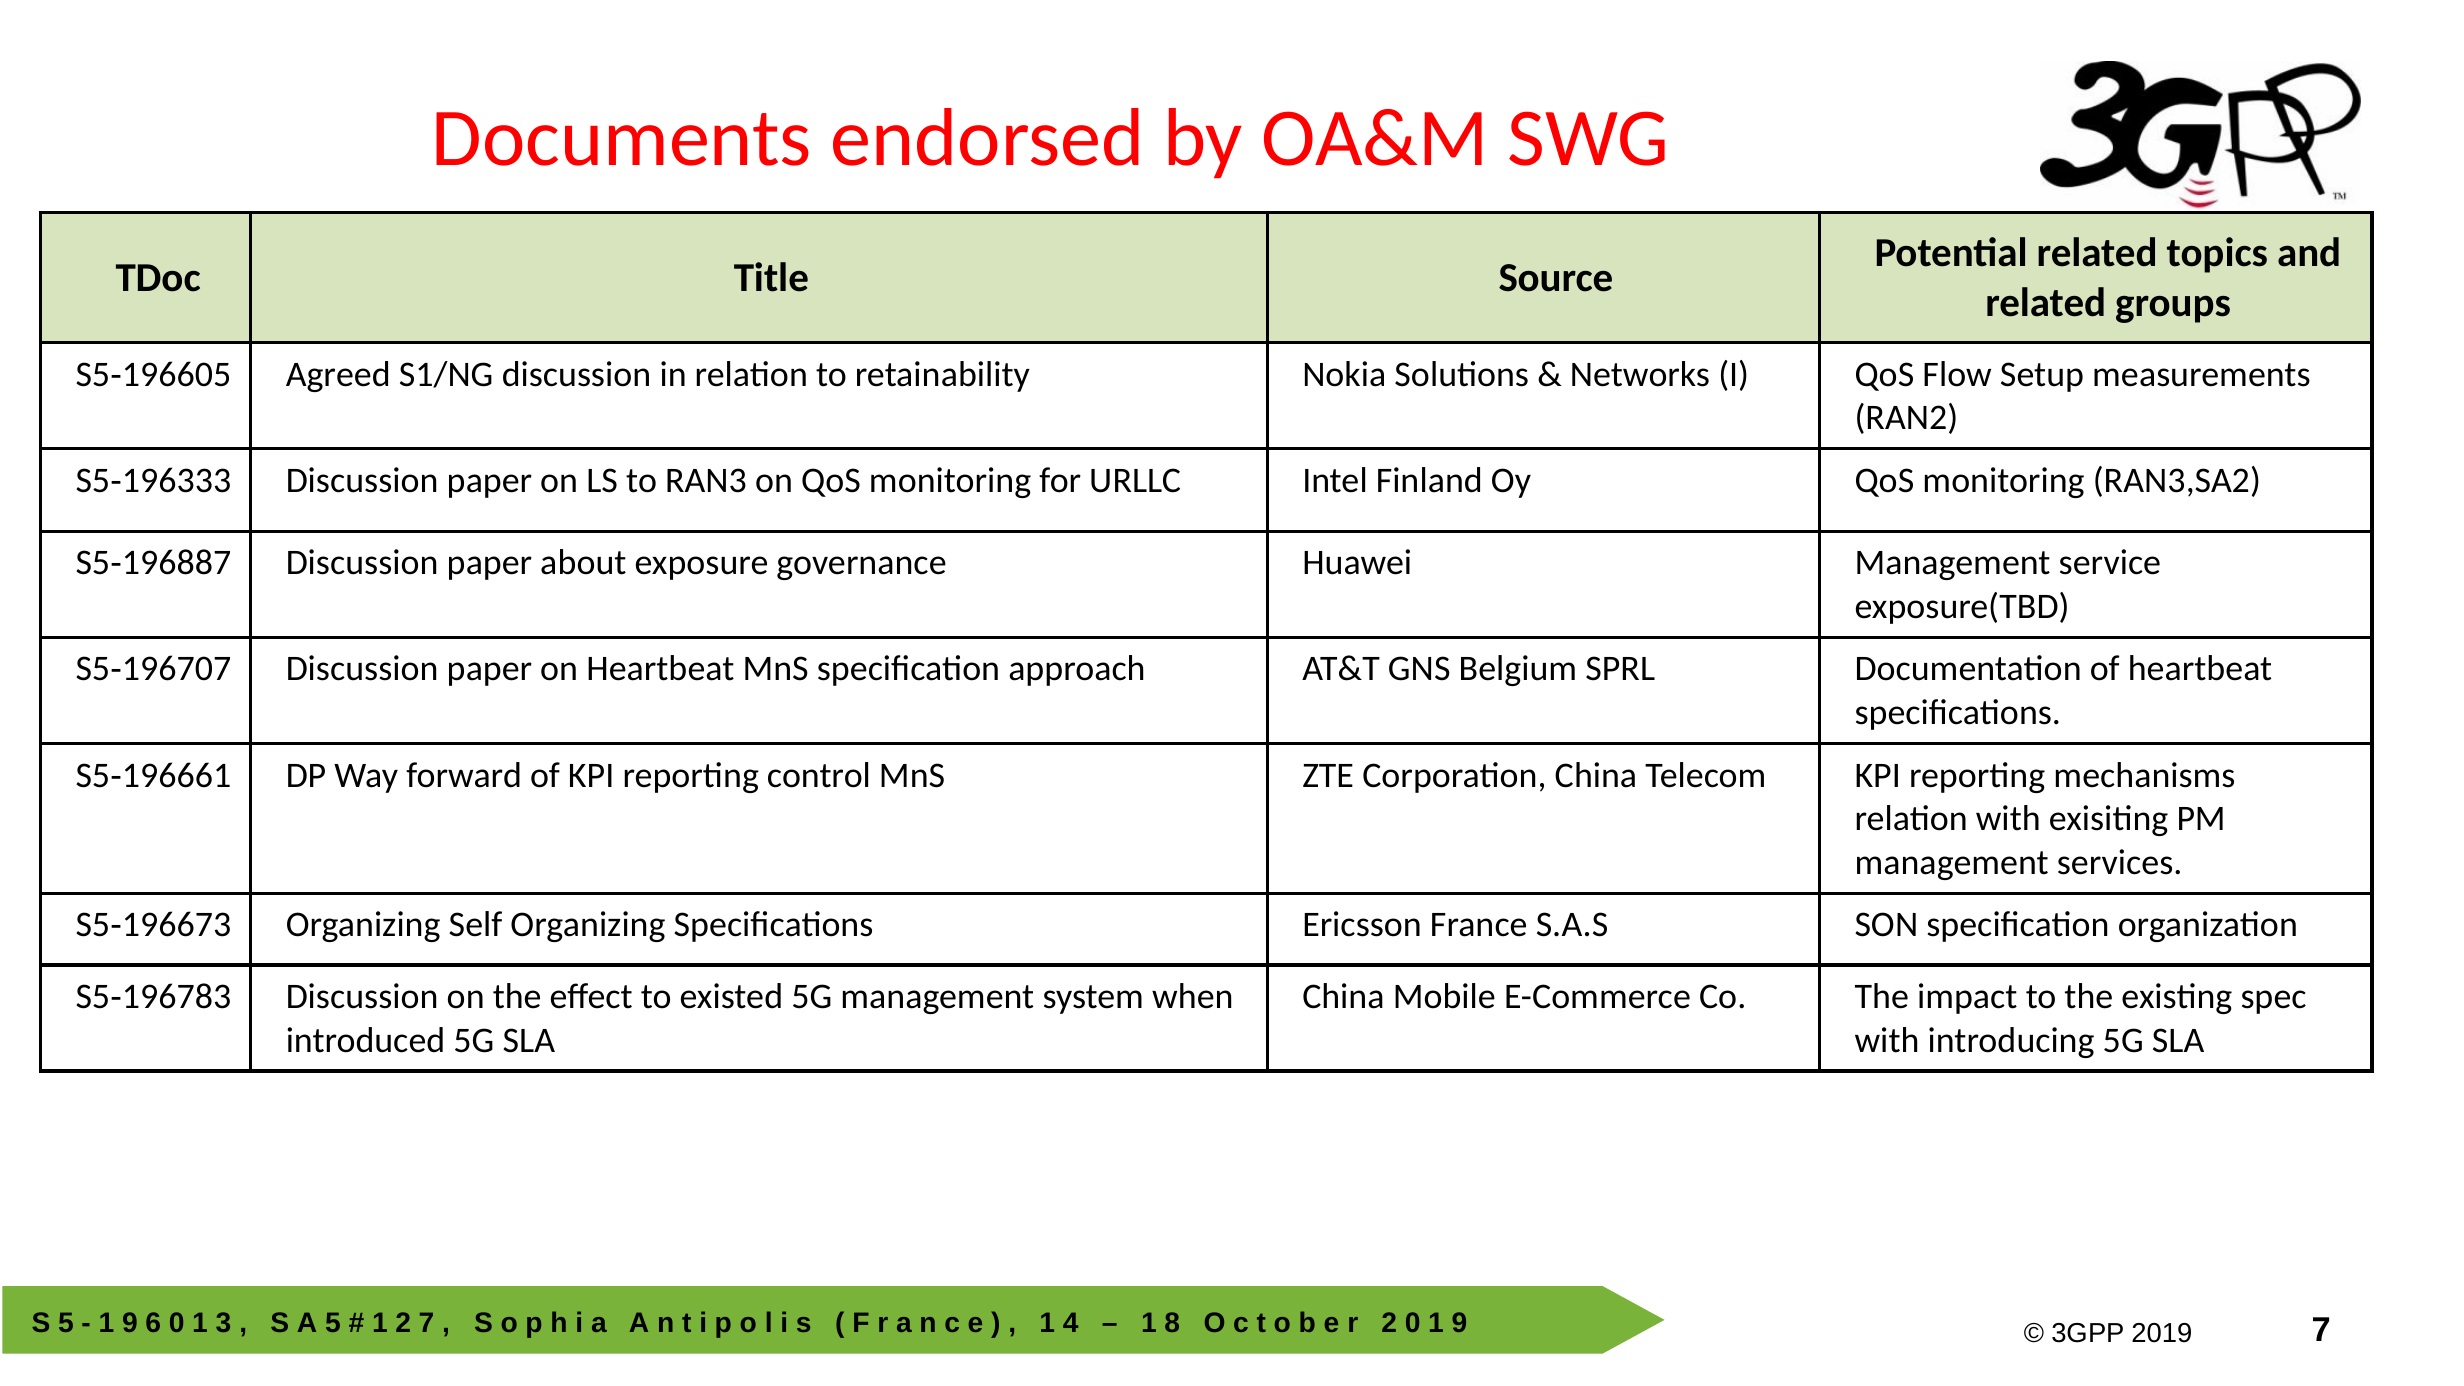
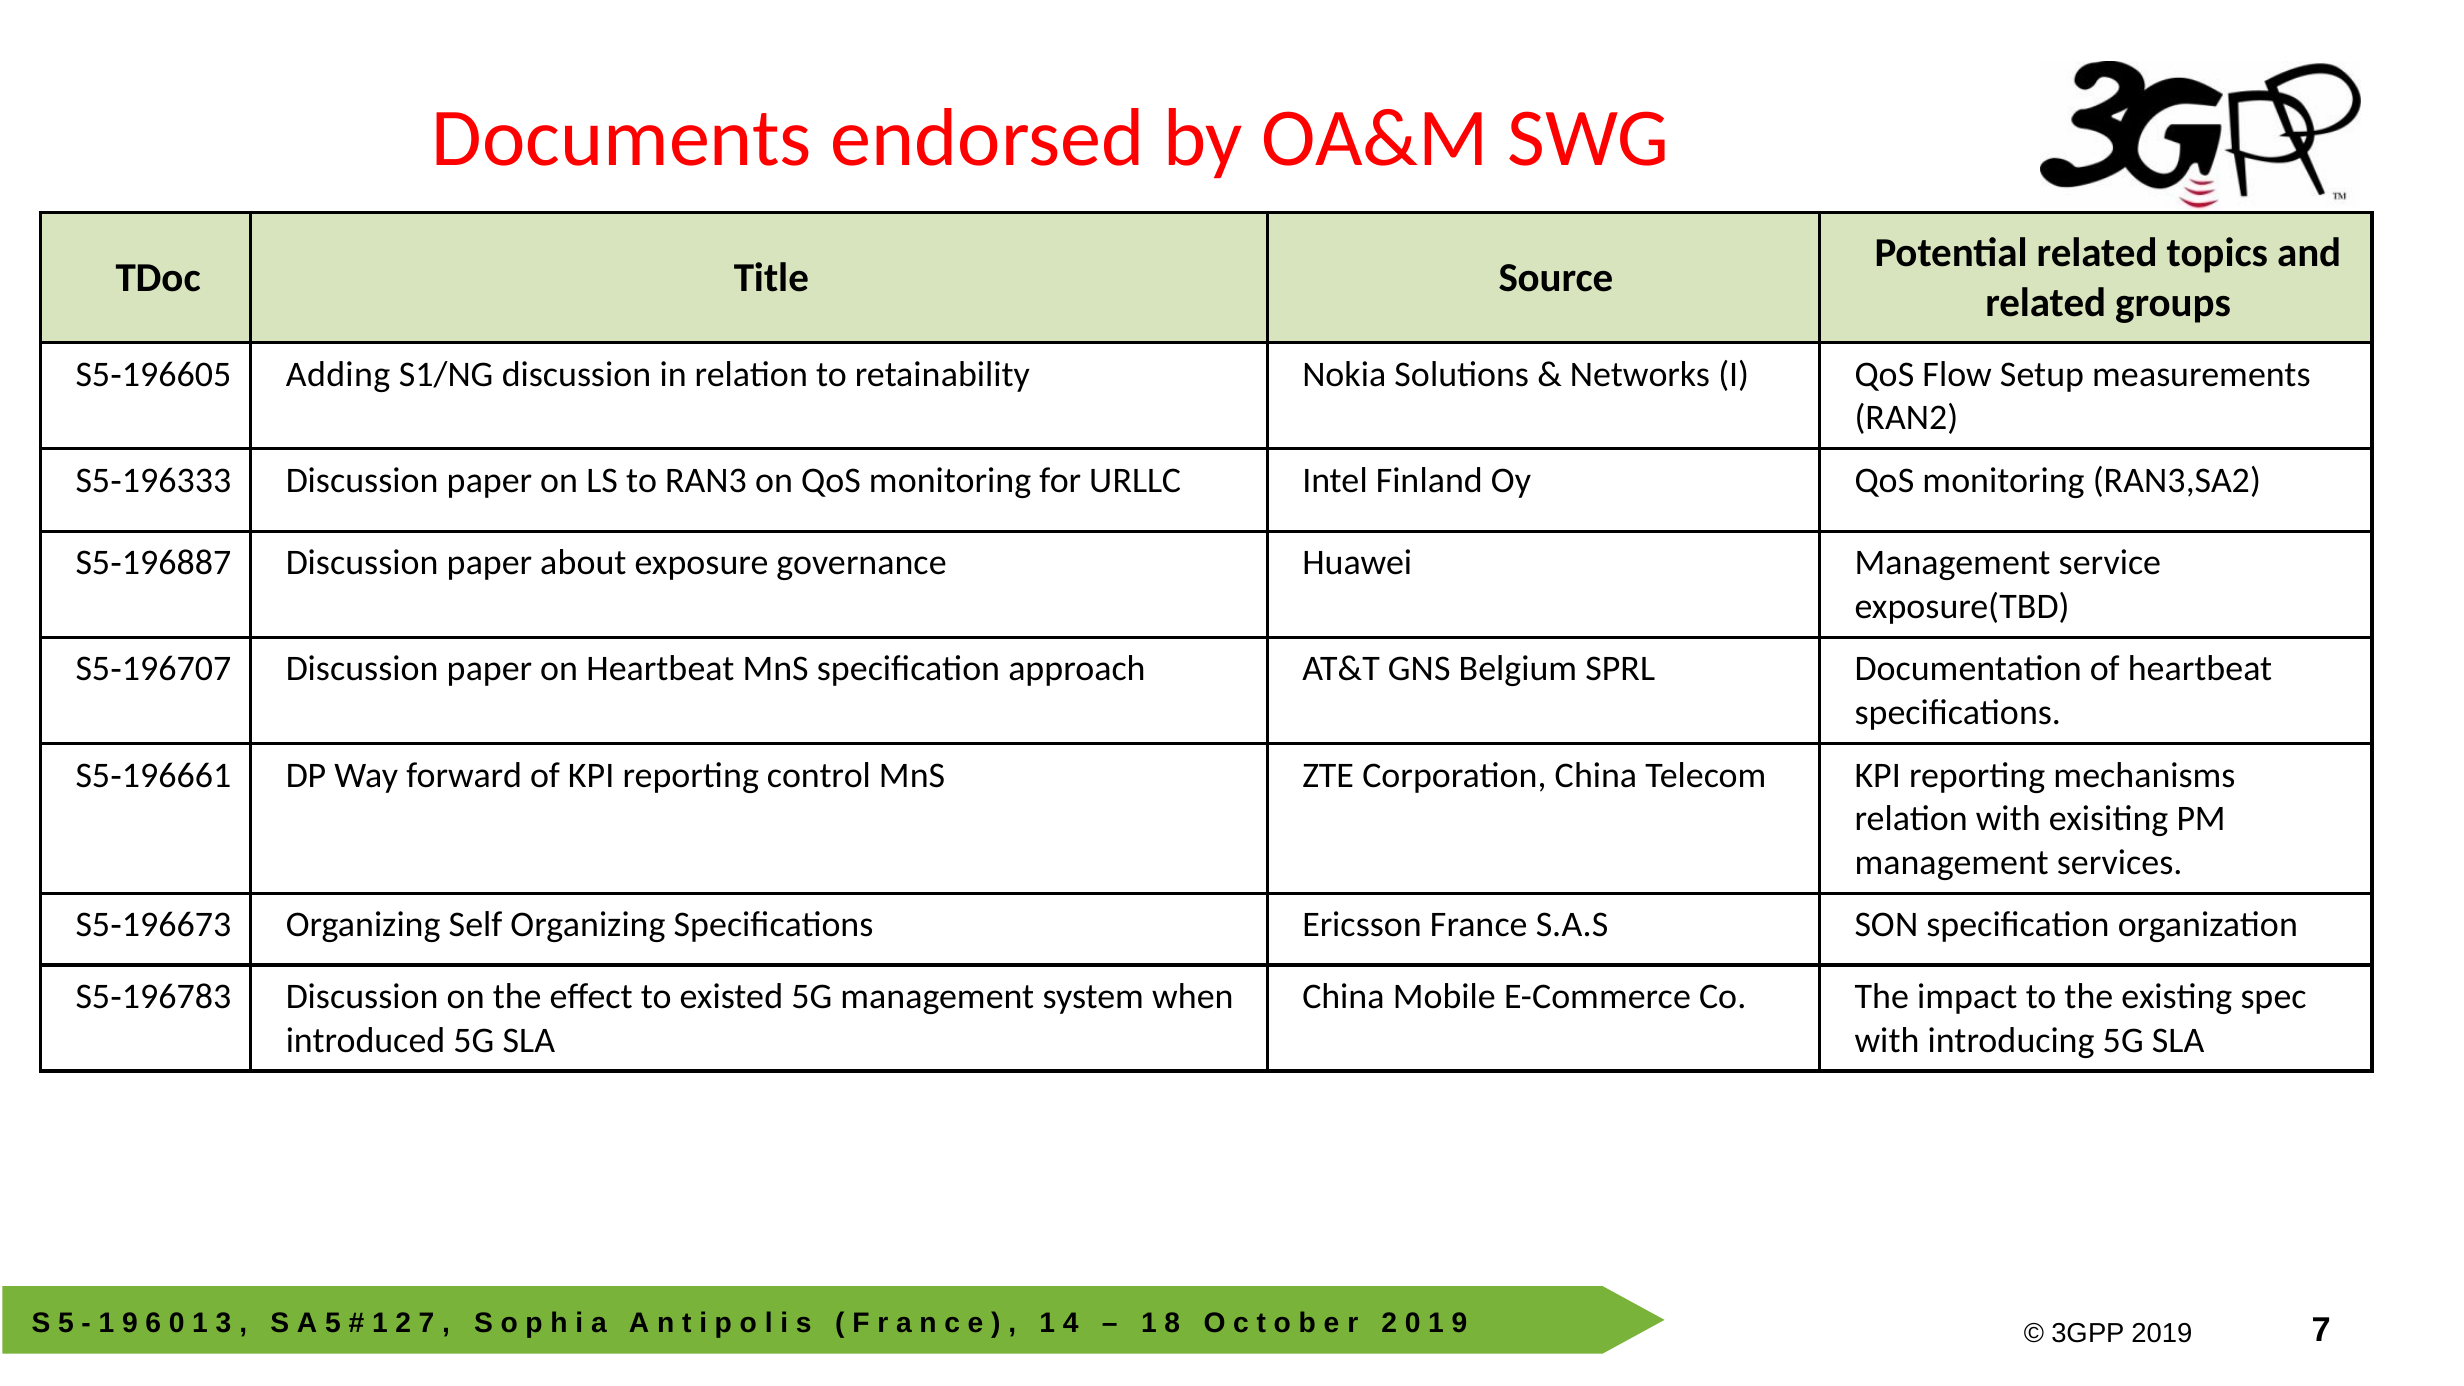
Agreed: Agreed -> Adding
